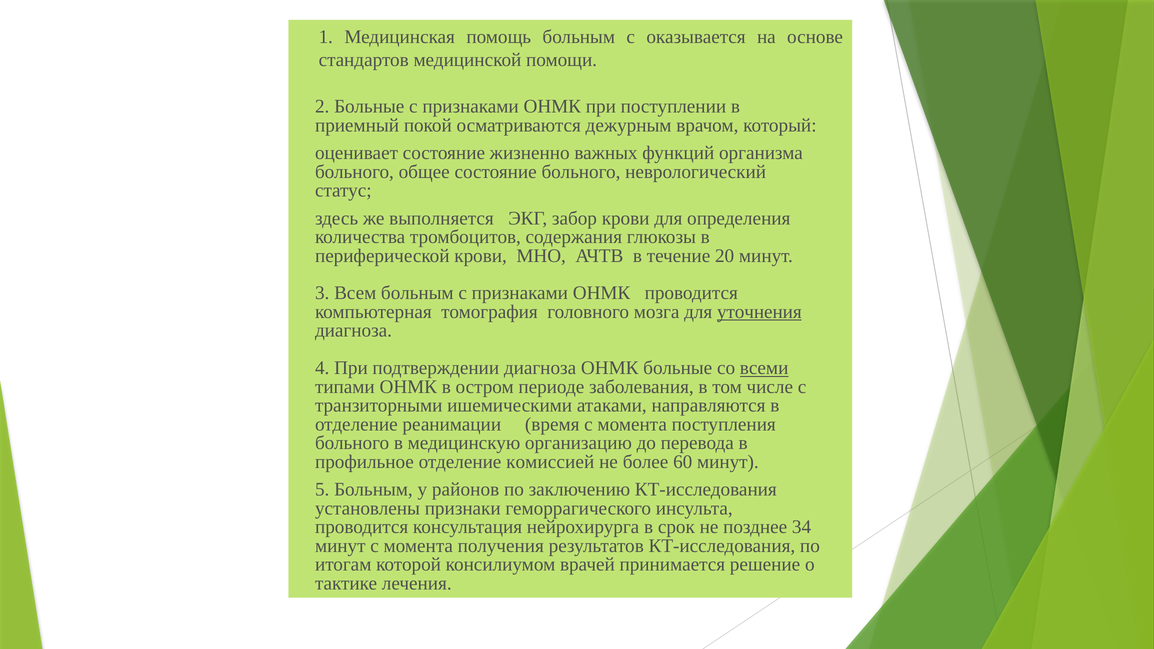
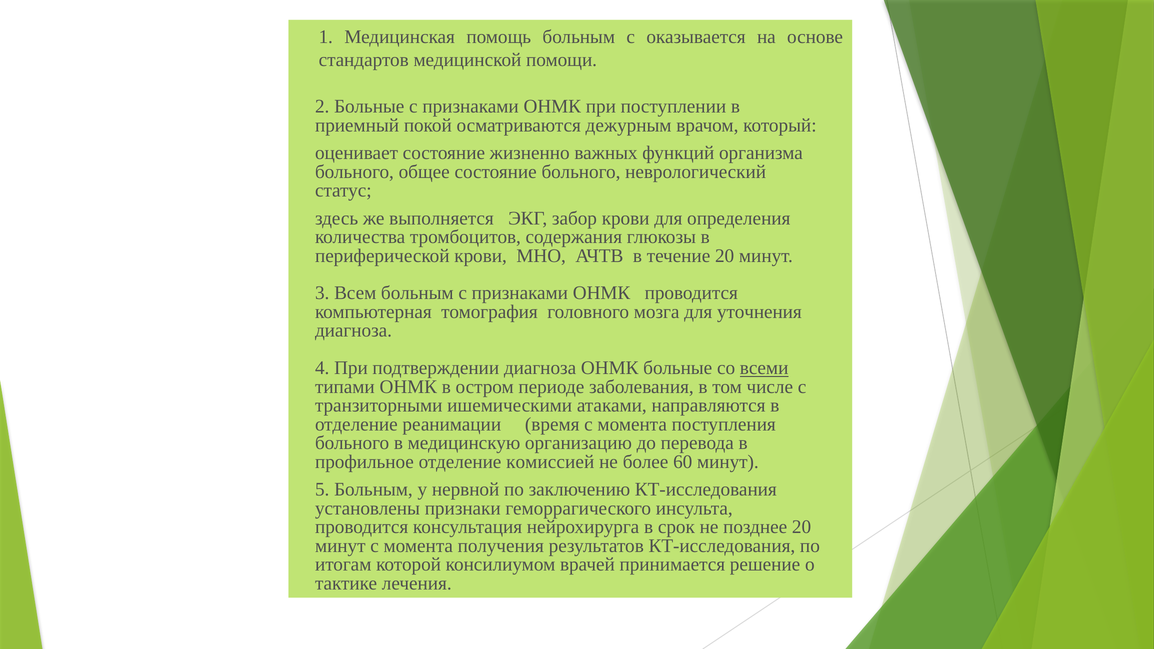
уточнения underline: present -> none
районов: районов -> нервной
позднее 34: 34 -> 20
